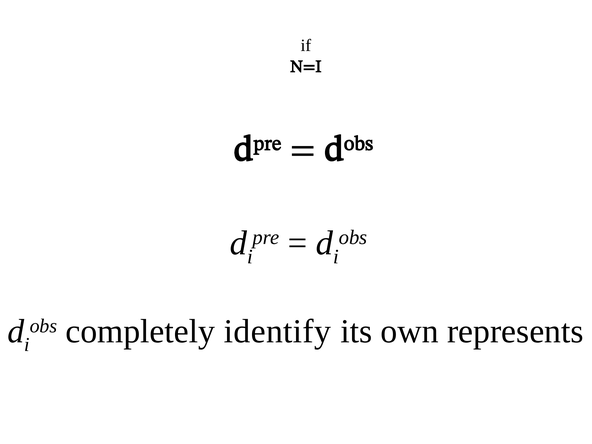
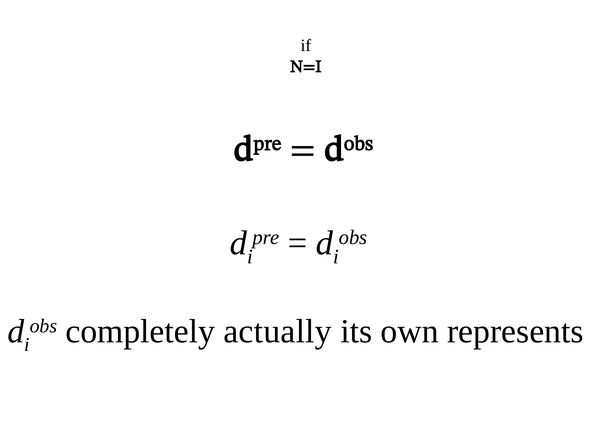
identify: identify -> actually
